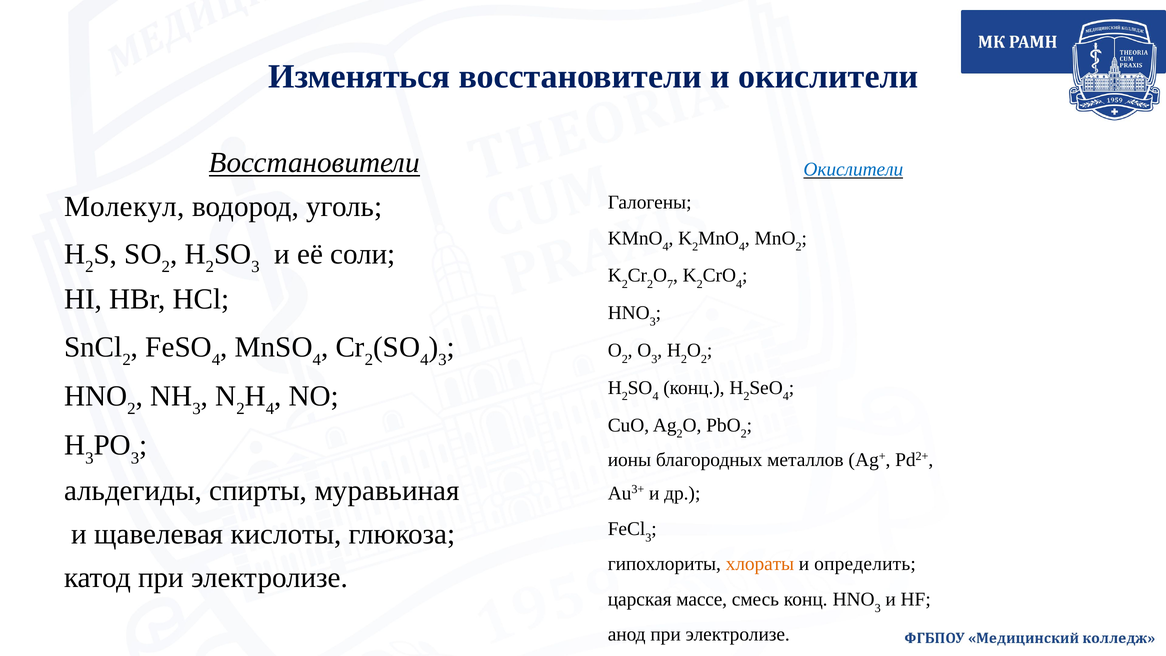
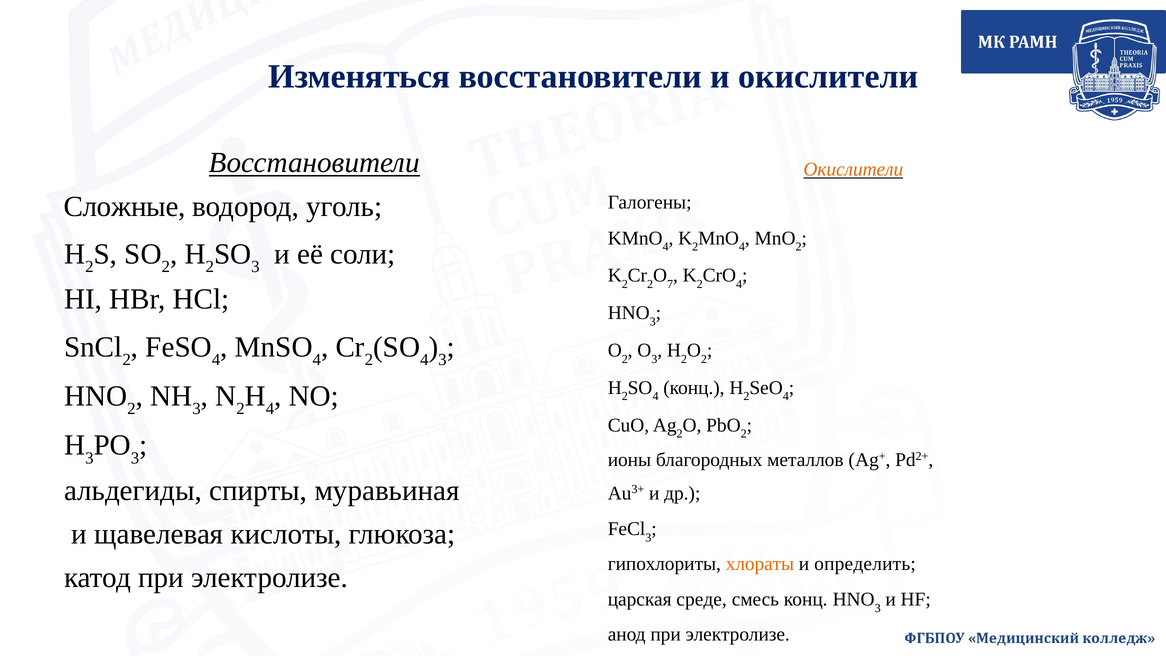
Окислители at (853, 169) colour: blue -> orange
Молекул: Молекул -> Сложные
массе: массе -> среде
